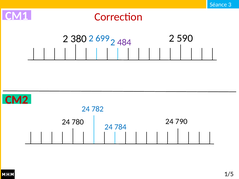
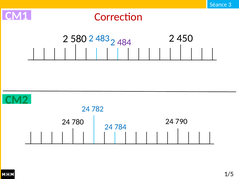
380: 380 -> 580
590: 590 -> 450
699: 699 -> 483
CM2 colour: red -> green
